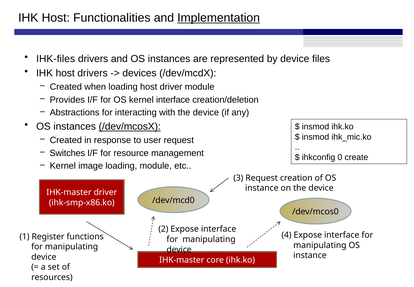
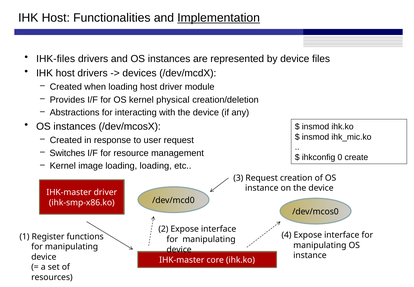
kernel interface: interface -> physical
/dev/mcosX underline: present -> none
loading module: module -> loading
